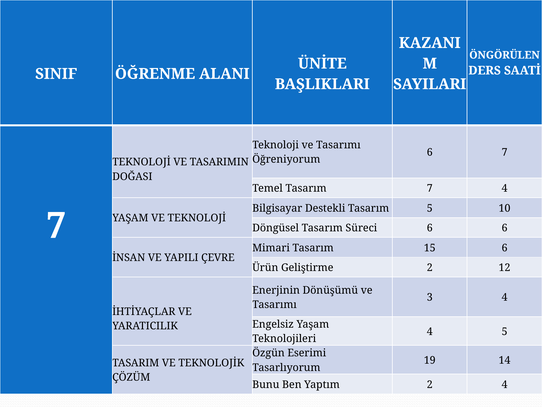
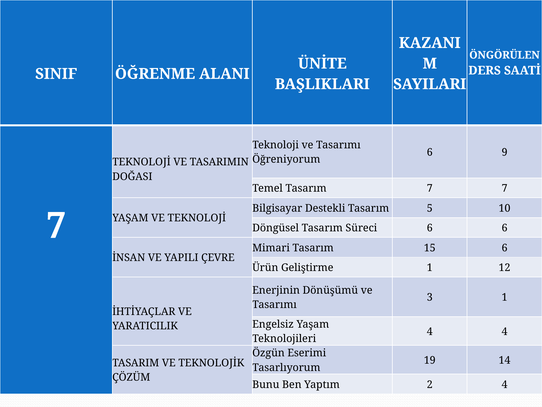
6 7: 7 -> 9
7 4: 4 -> 7
Geliştirme 2: 2 -> 1
3 4: 4 -> 1
4 5: 5 -> 4
